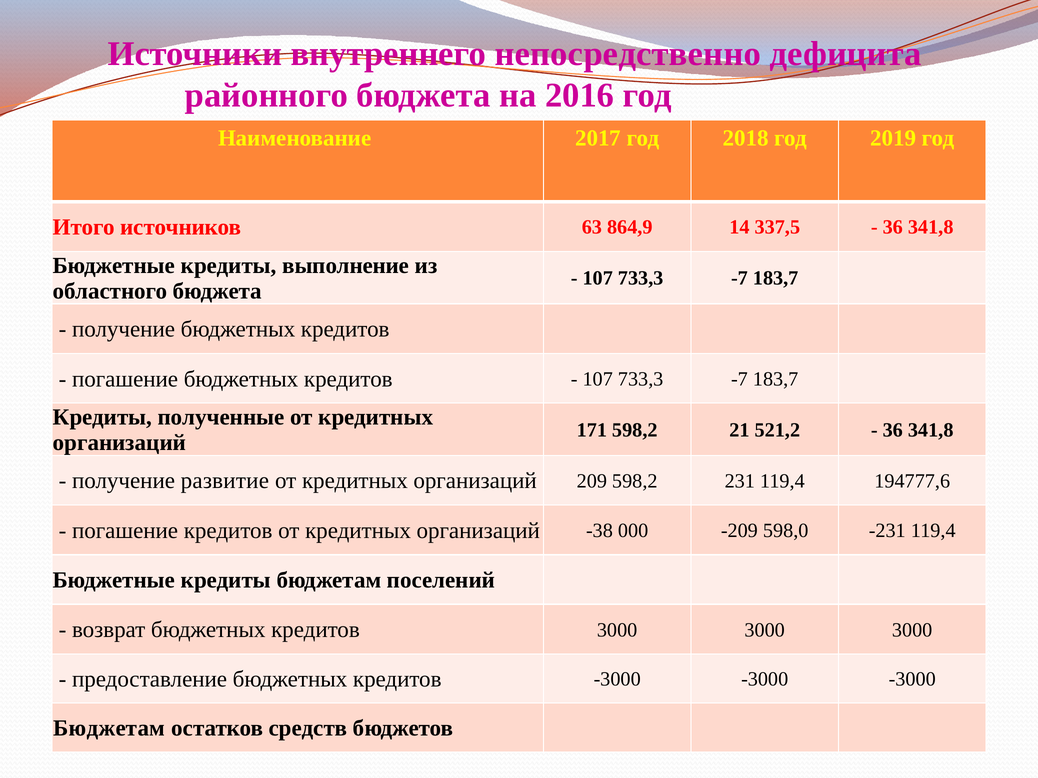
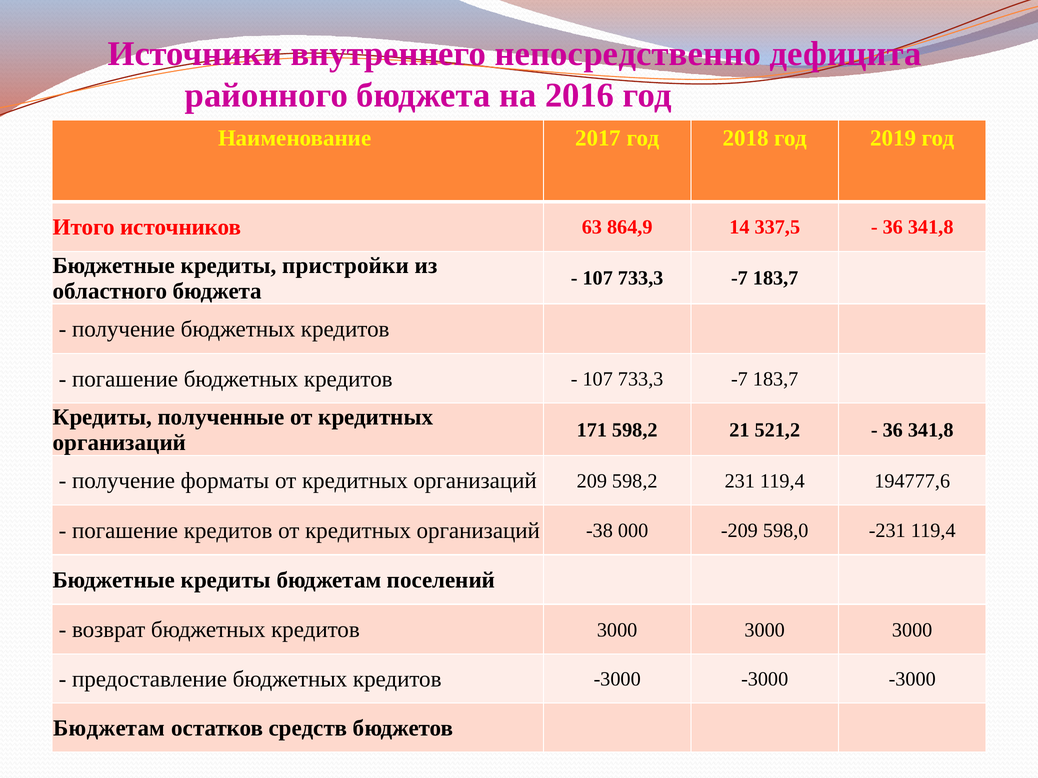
выполнение: выполнение -> пристройки
развитие: развитие -> форматы
